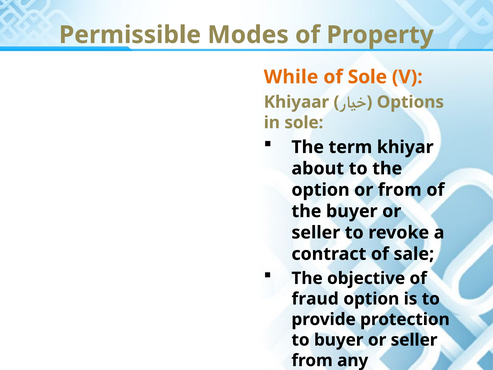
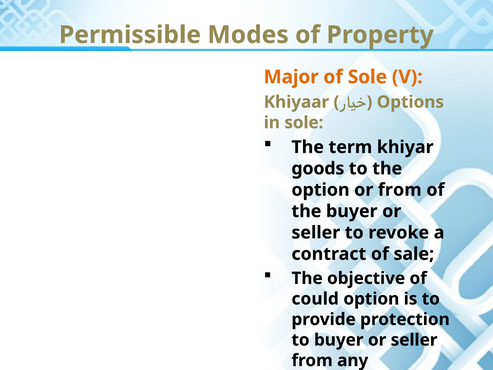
While: While -> Major
about: about -> goods
fraud: fraud -> could
